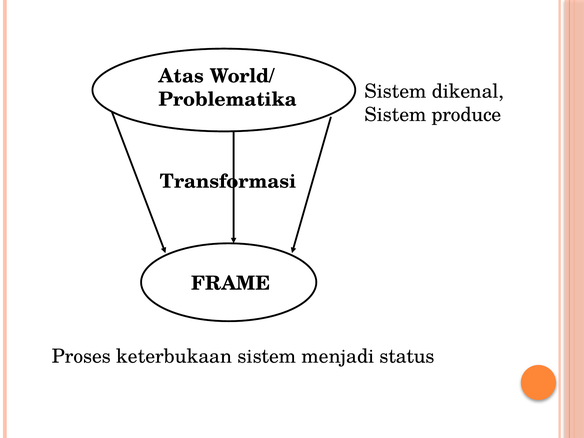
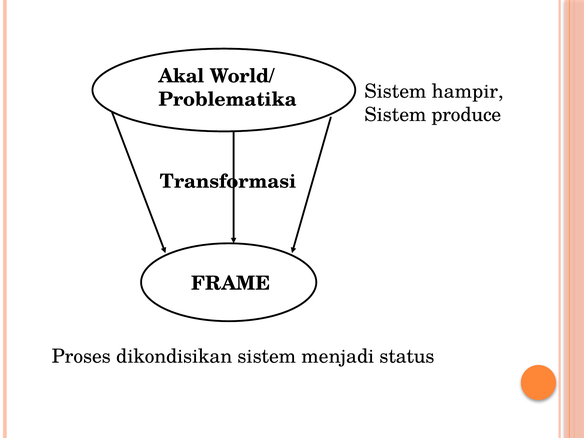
Atas: Atas -> Akal
dikenal: dikenal -> hampir
keterbukaan: keterbukaan -> dikondisikan
